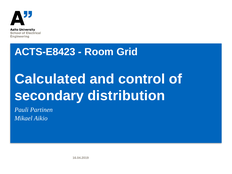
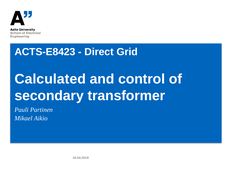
Room: Room -> Direct
distribution: distribution -> transformer
